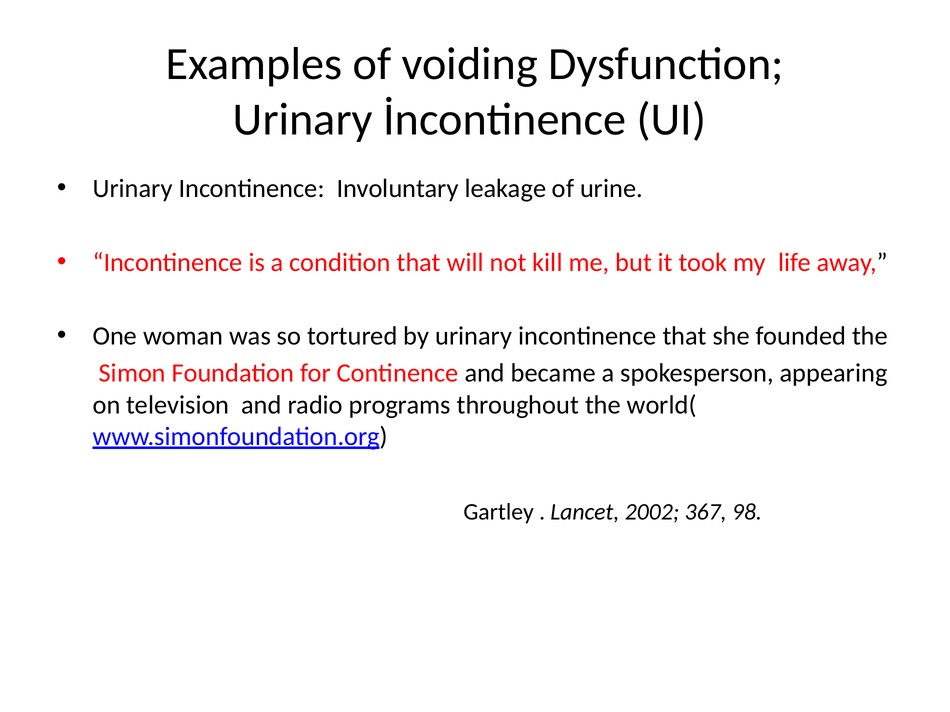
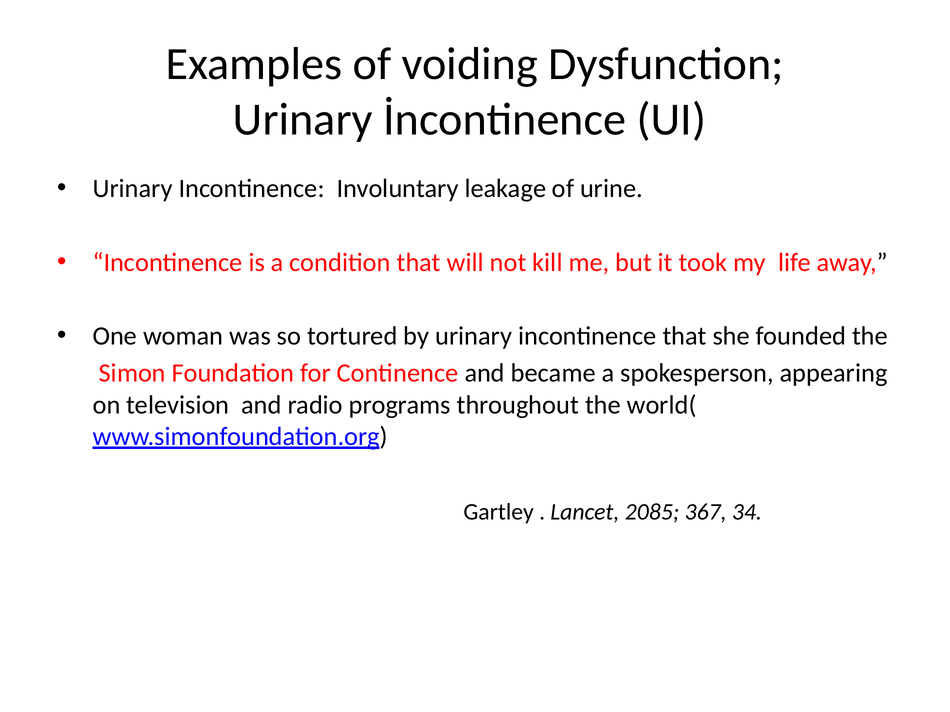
2002: 2002 -> 2085
98: 98 -> 34
